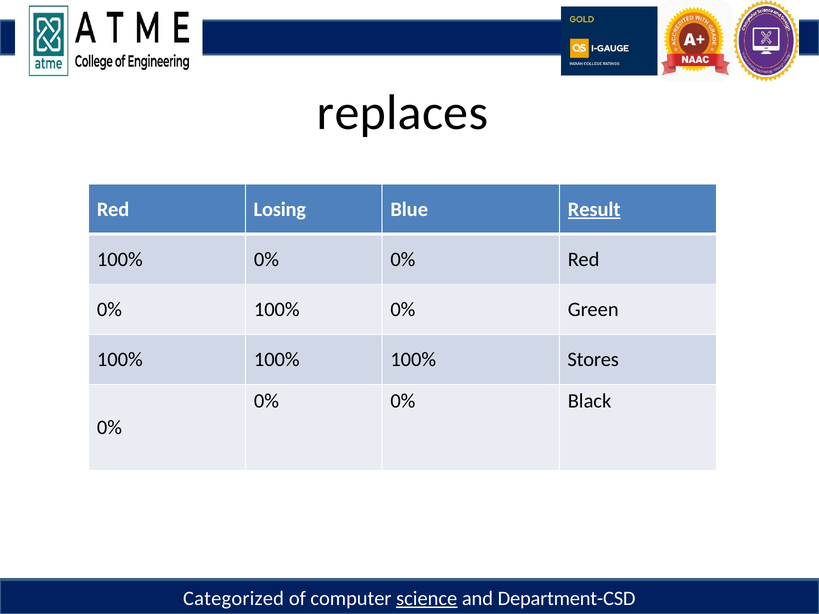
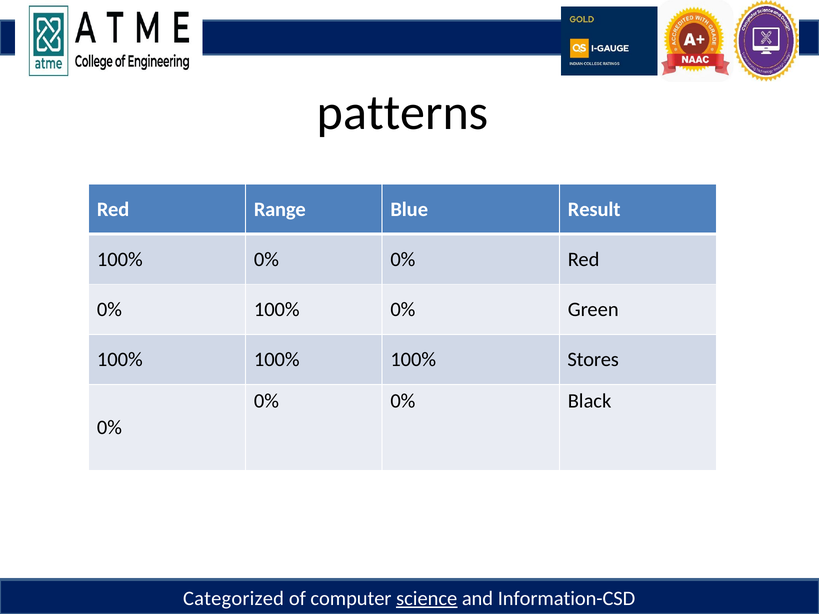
replaces: replaces -> patterns
Losing: Losing -> Range
Result underline: present -> none
Department-CSD: Department-CSD -> Information-CSD
